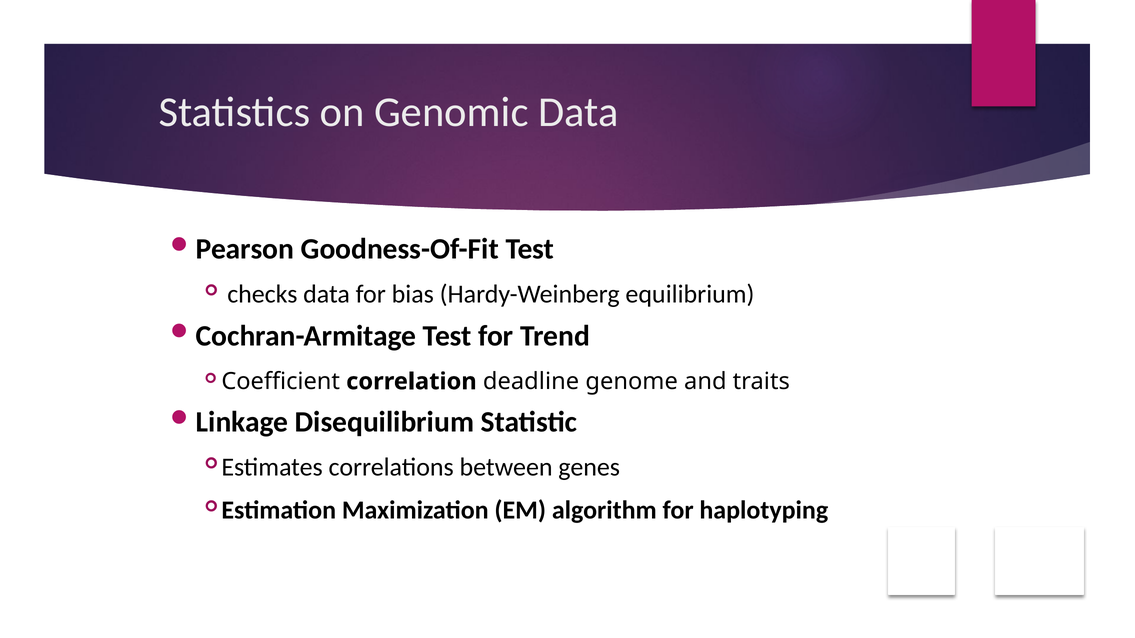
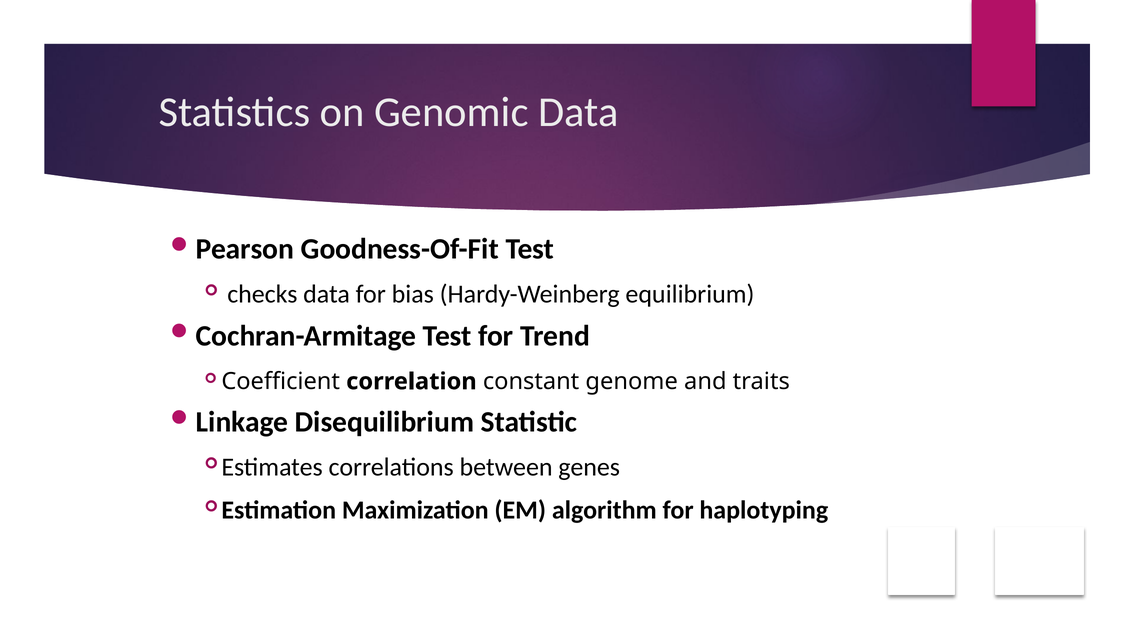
deadline: deadline -> constant
